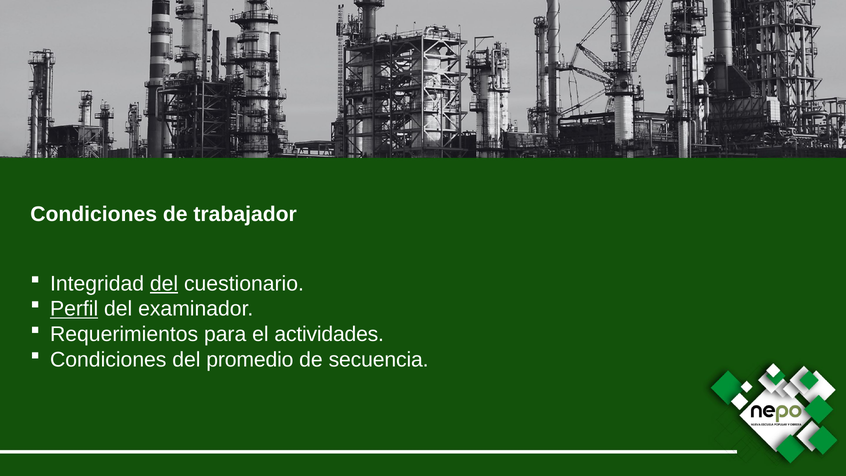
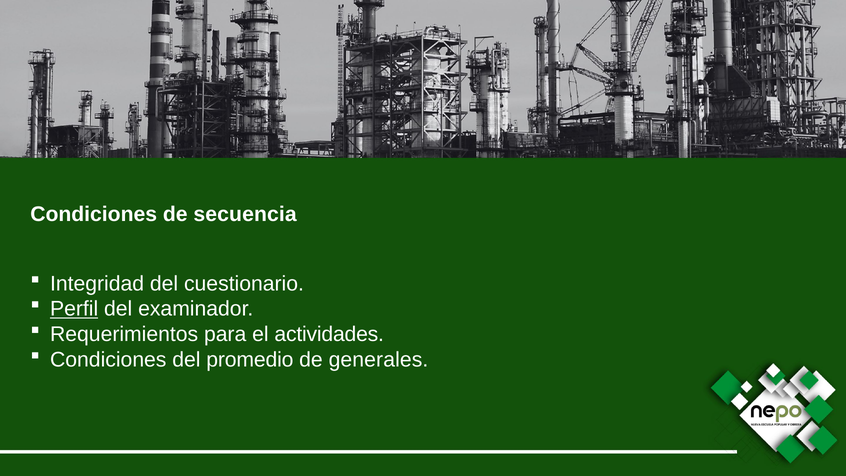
trabajador: trabajador -> secuencia
del at (164, 283) underline: present -> none
secuencia: secuencia -> generales
